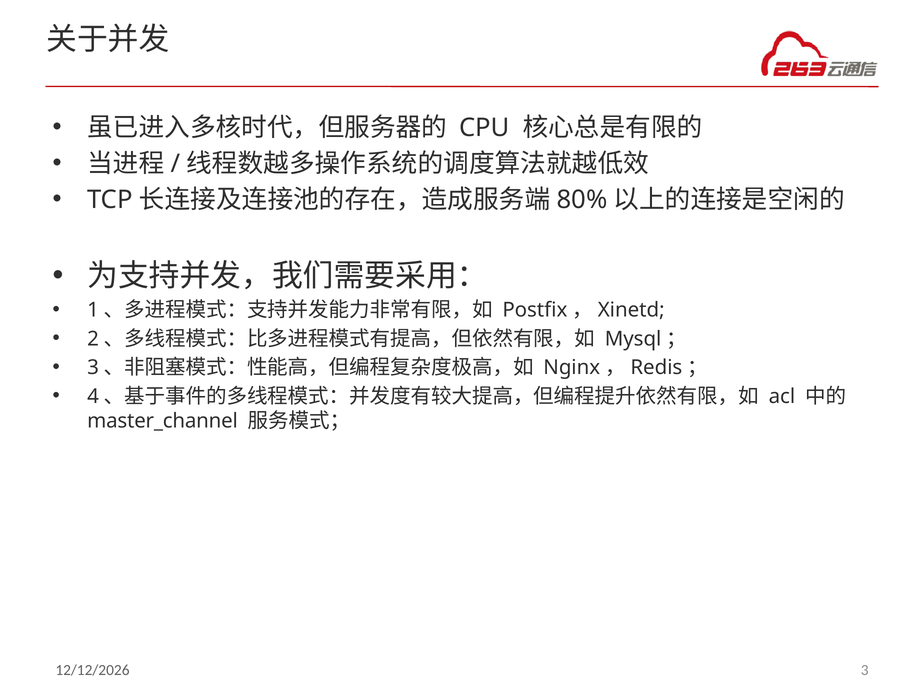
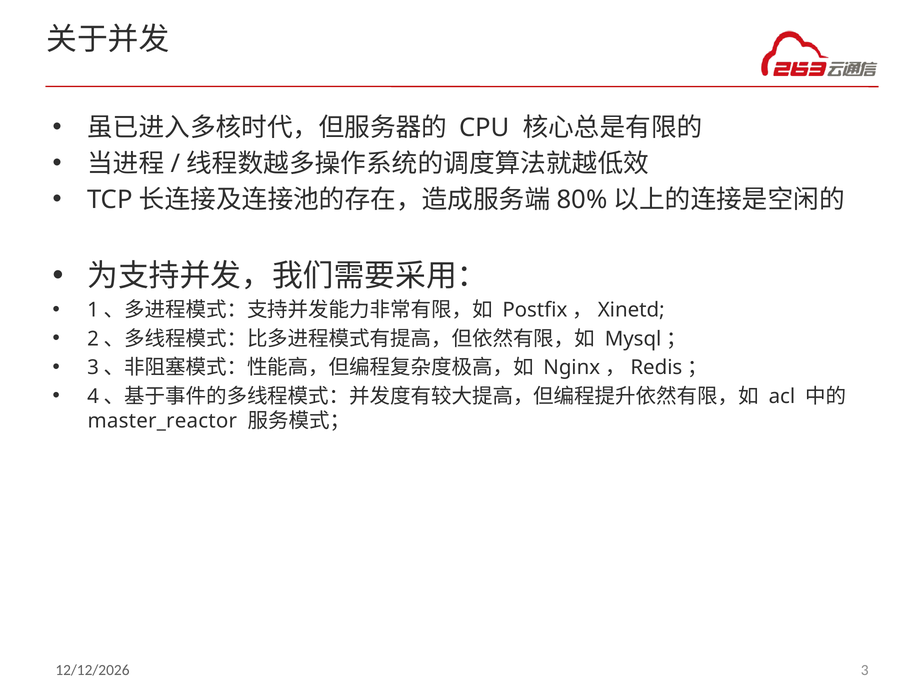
master_channel: master_channel -> master_reactor
